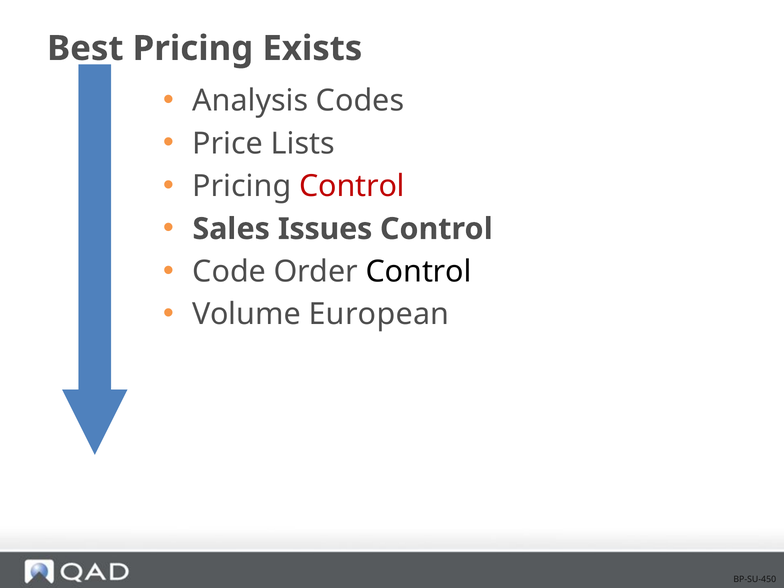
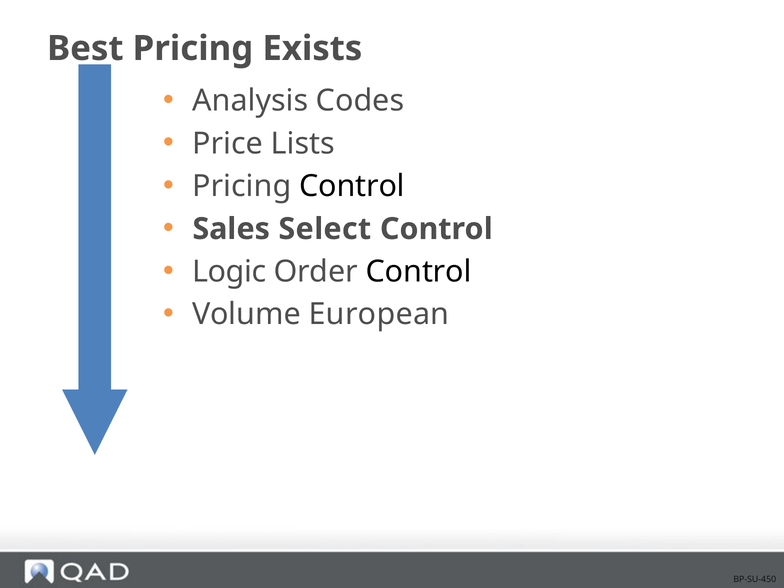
Control at (352, 186) colour: red -> black
Issues: Issues -> Select
Code: Code -> Logic
